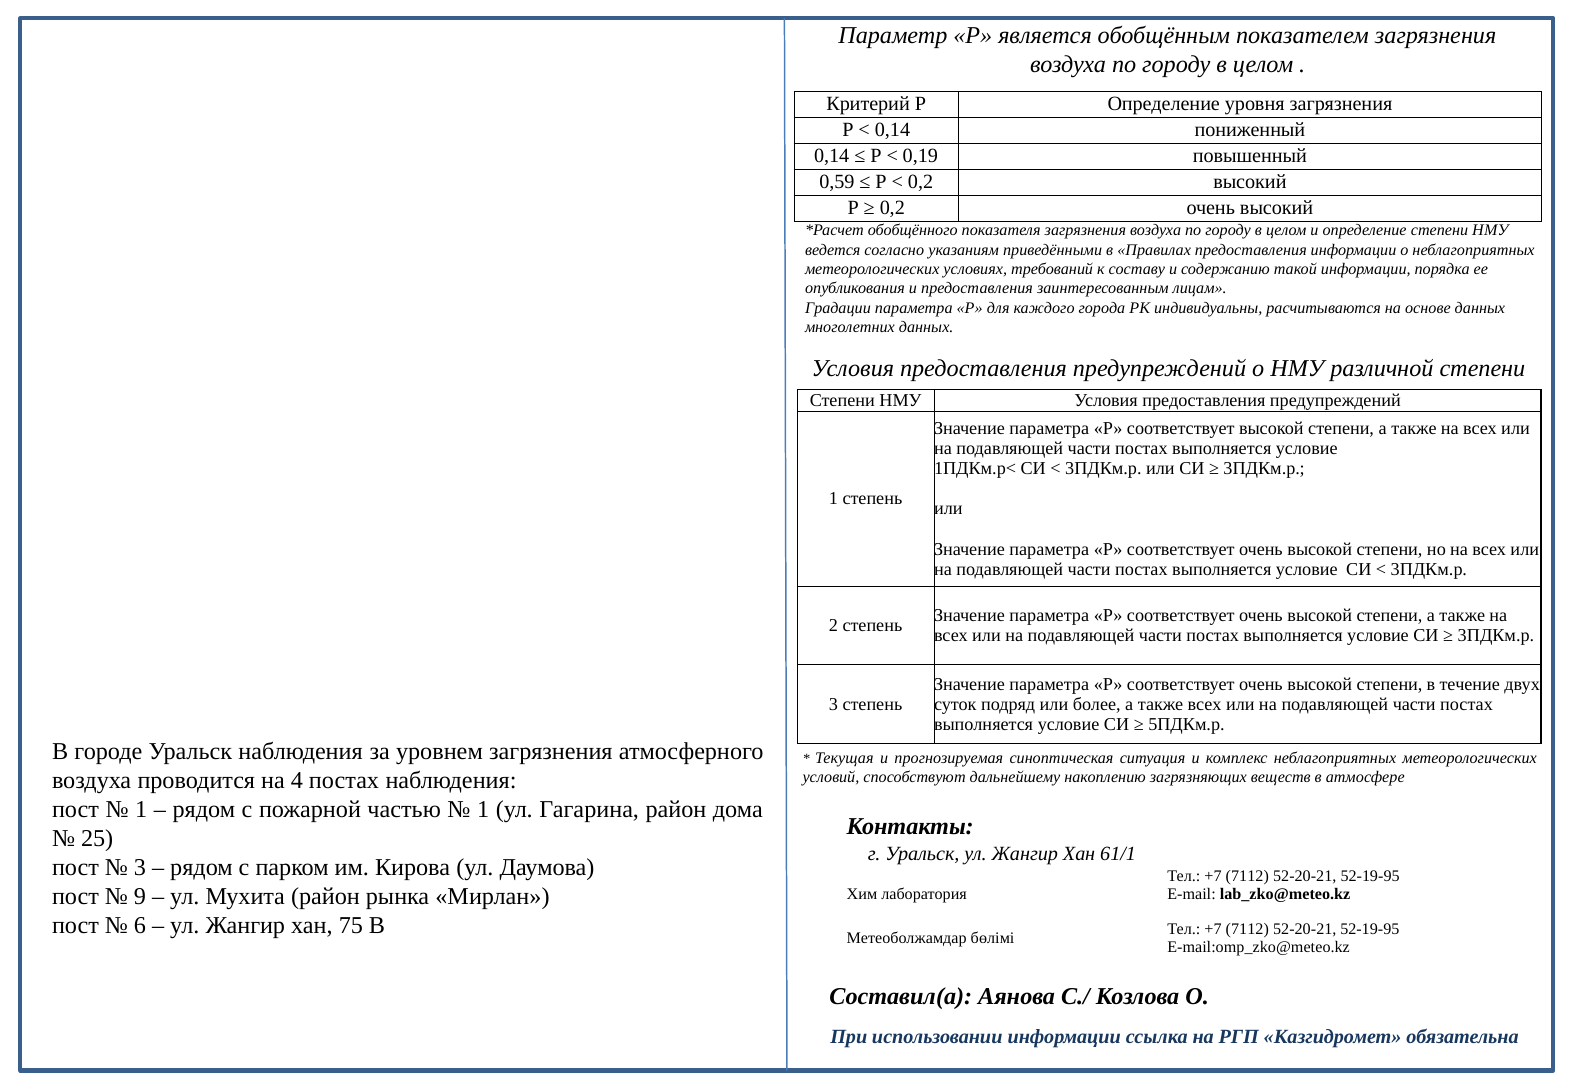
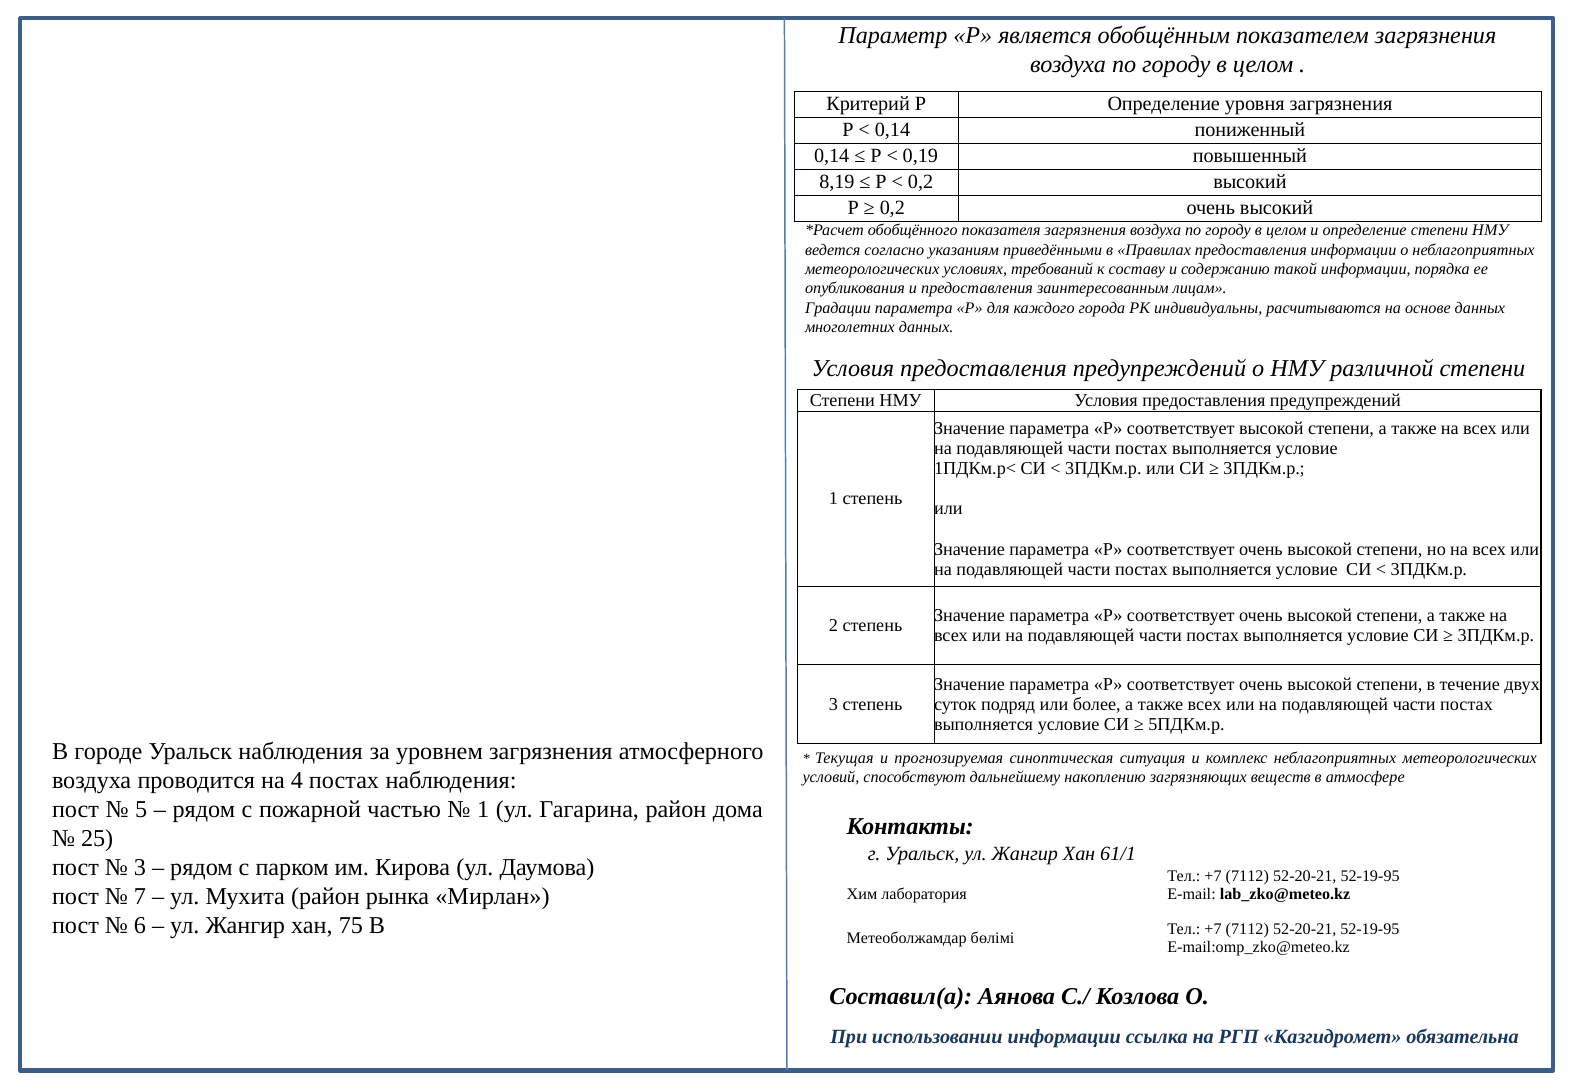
0,59: 0,59 -> 8,19
1 at (141, 810): 1 -> 5
9: 9 -> 7
